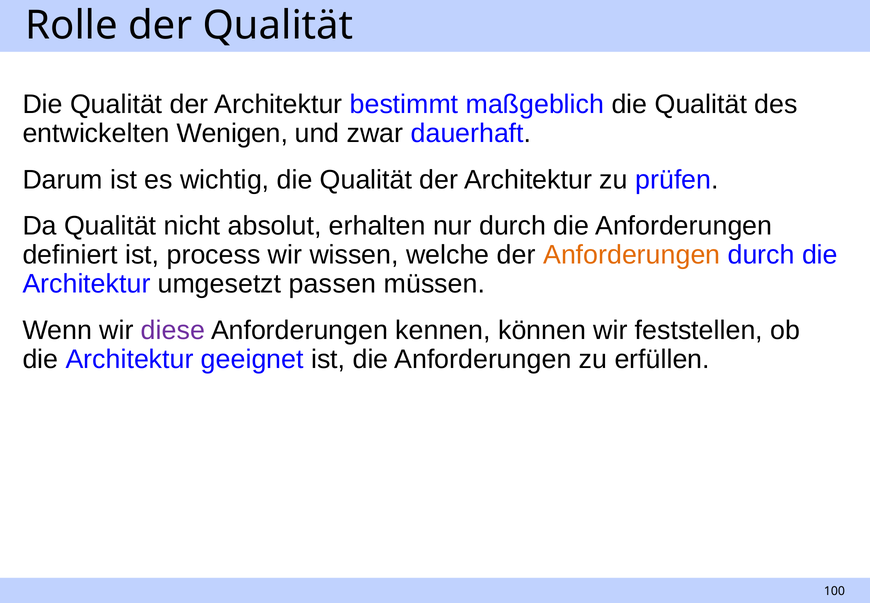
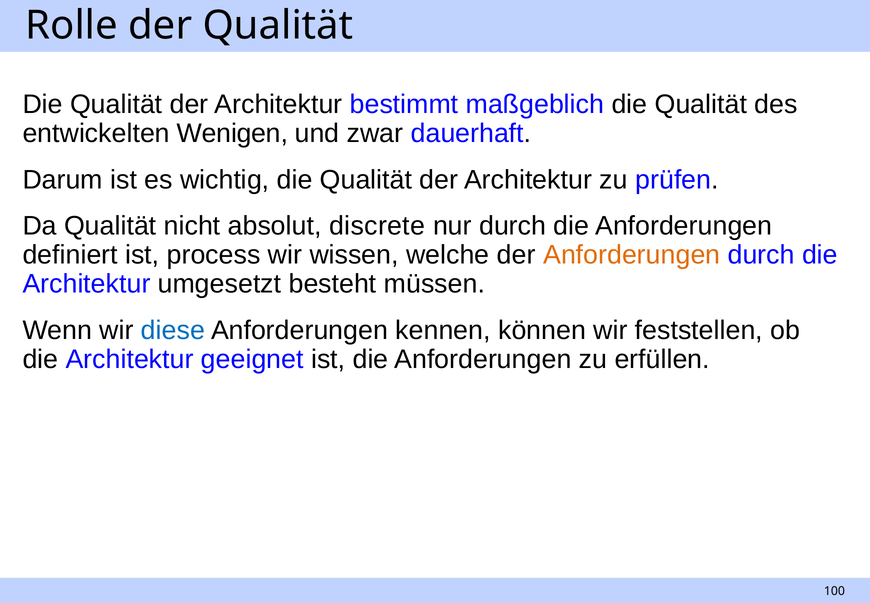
erhalten: erhalten -> discrete
passen: passen -> besteht
diese colour: purple -> blue
